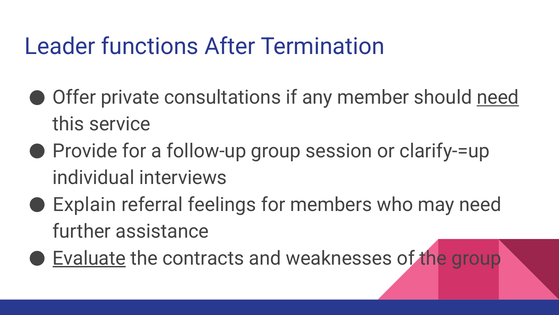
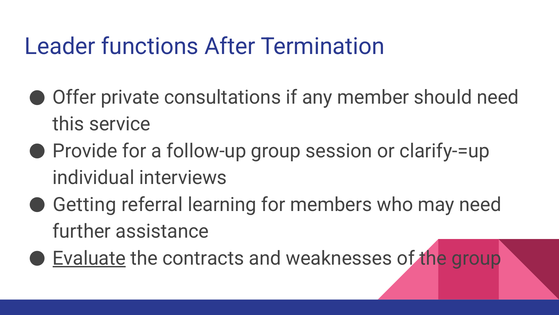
need at (498, 97) underline: present -> none
Explain: Explain -> Getting
feelings: feelings -> learning
